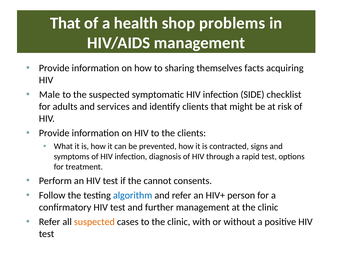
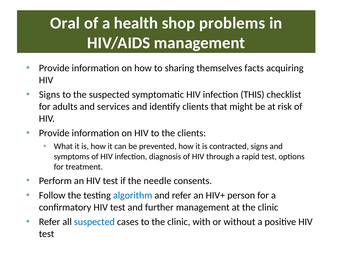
That at (65, 23): That -> Oral
Male at (50, 95): Male -> Signs
SIDE: SIDE -> THIS
cannot: cannot -> needle
suspected at (94, 222) colour: orange -> blue
